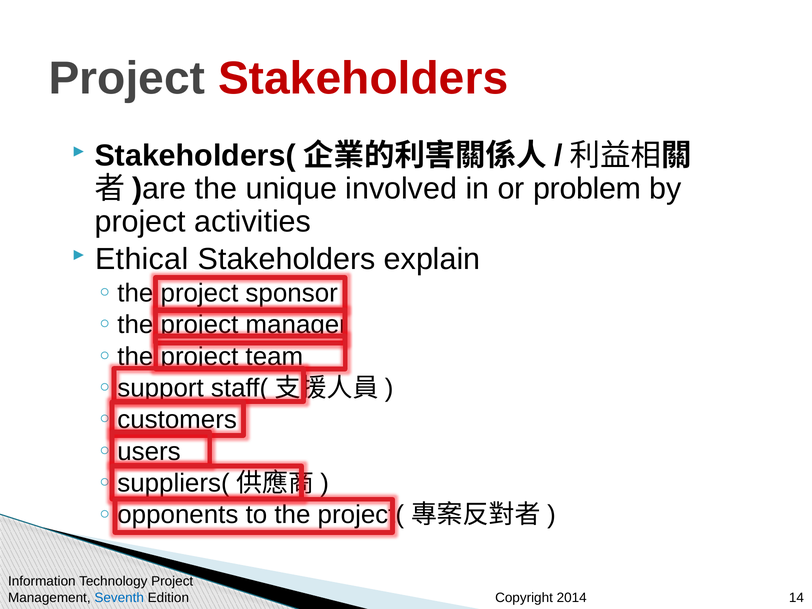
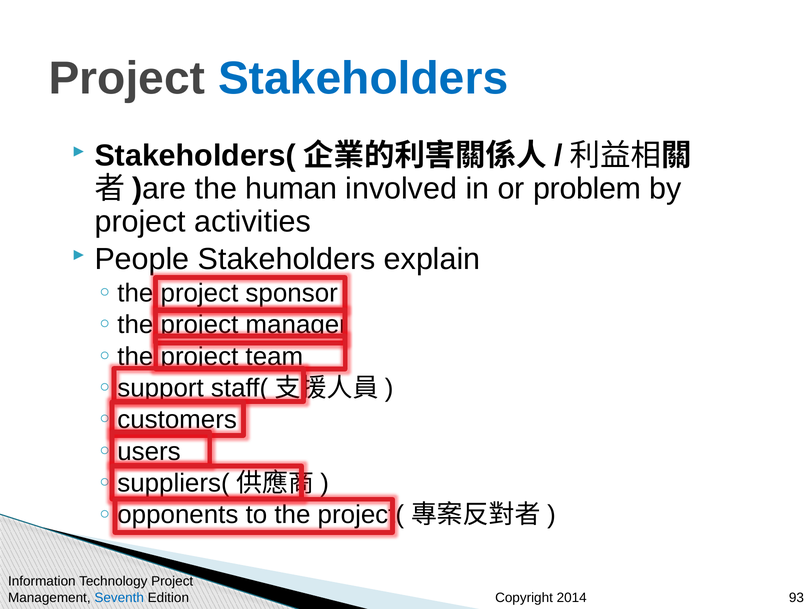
Stakeholders at (363, 78) colour: red -> blue
unique: unique -> human
Ethical: Ethical -> People
14: 14 -> 93
